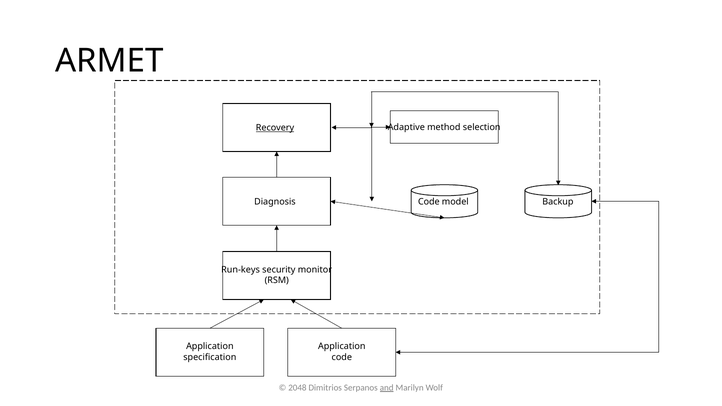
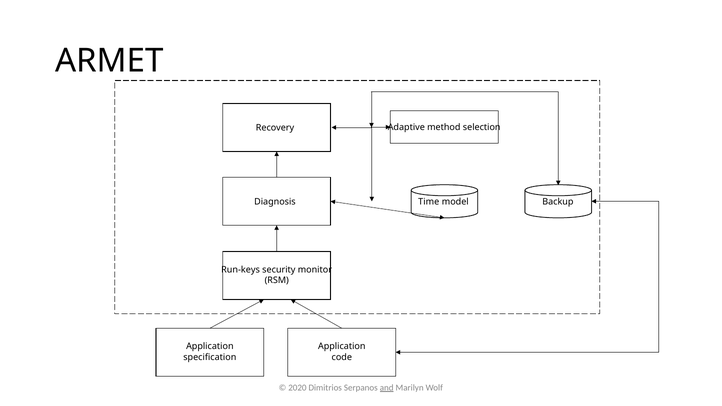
Recovery underline: present -> none
Code at (429, 202): Code -> Time
2048: 2048 -> 2020
